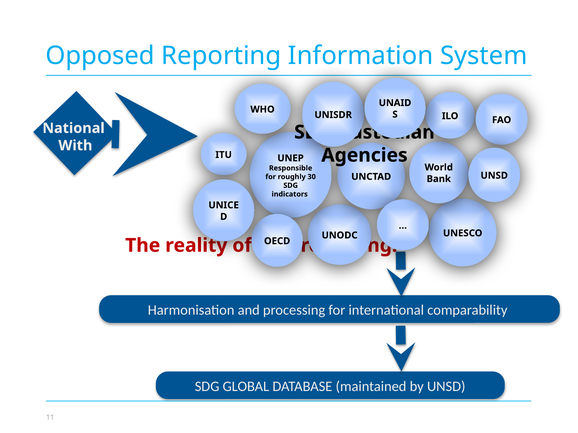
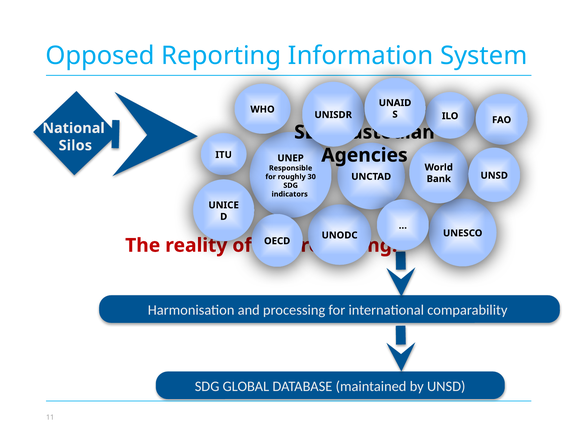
With: With -> Silos
